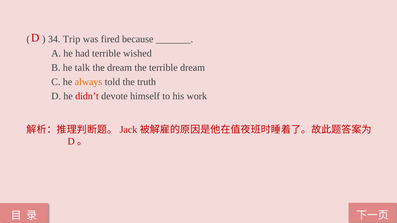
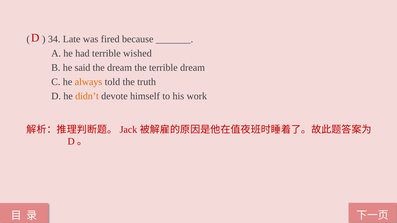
Trip: Trip -> Late
talk: talk -> said
didn’t colour: red -> orange
